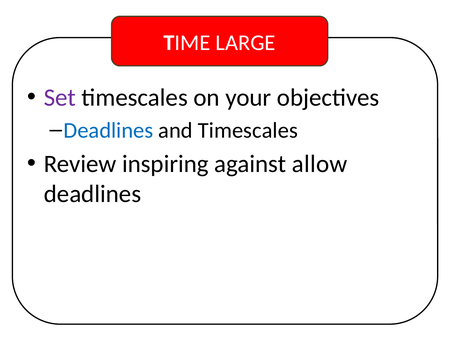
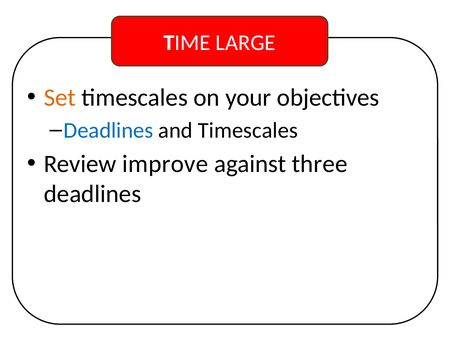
Set colour: purple -> orange
inspiring: inspiring -> improve
allow: allow -> three
